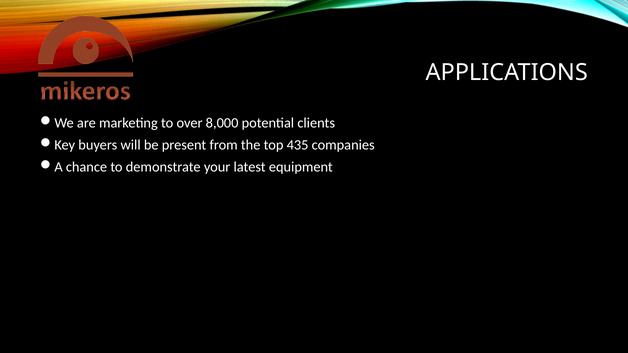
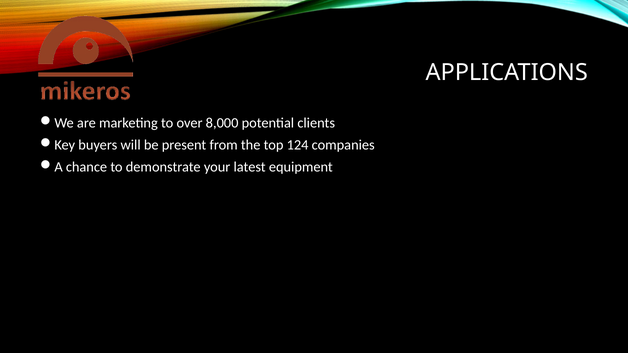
435: 435 -> 124
